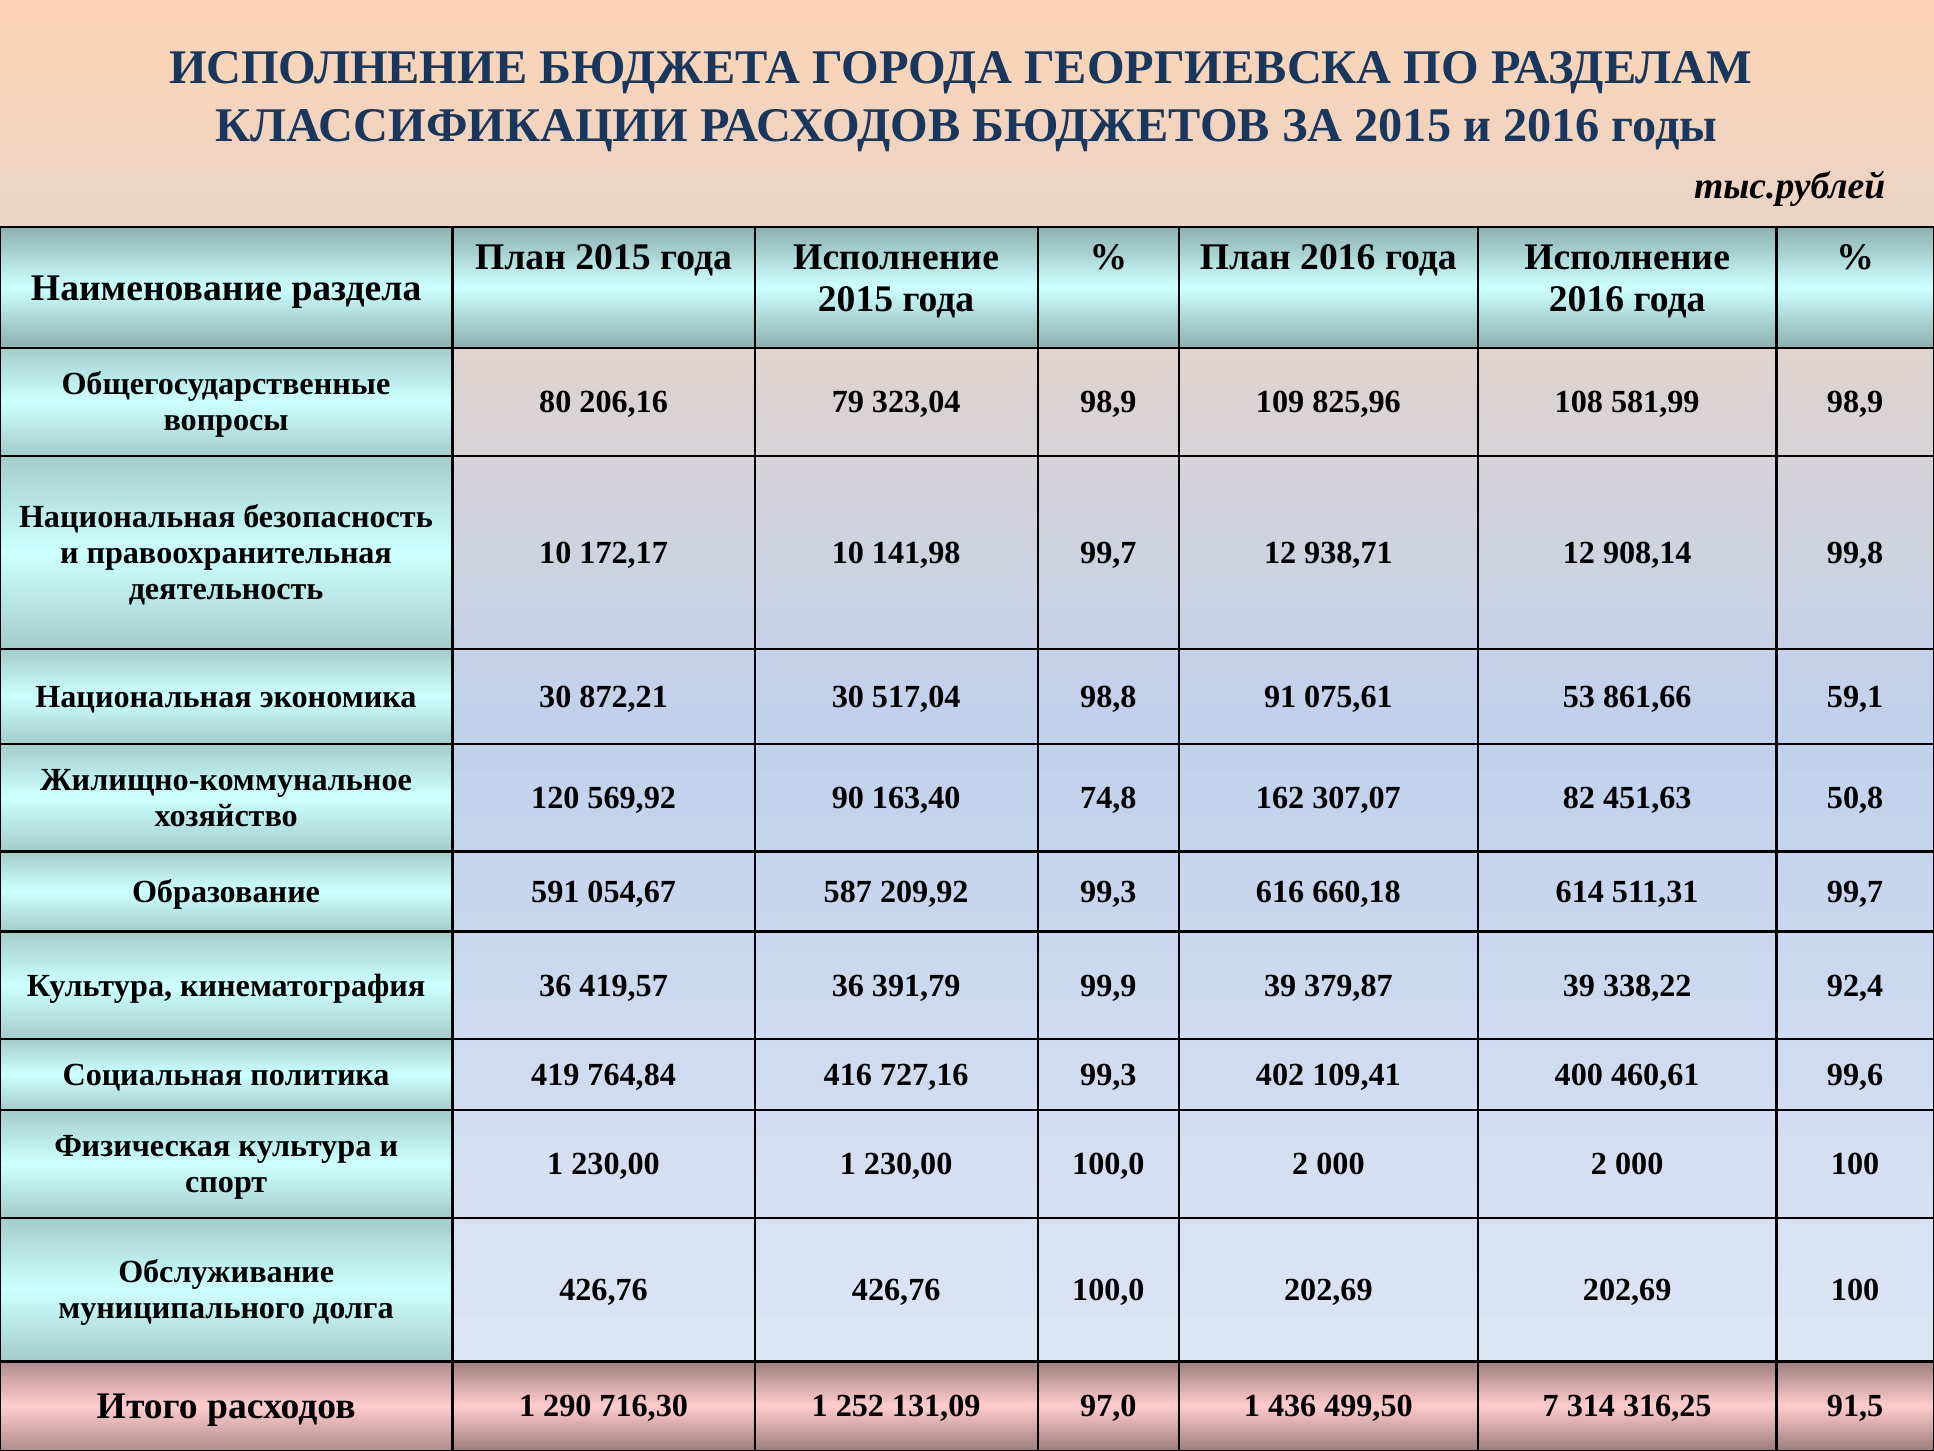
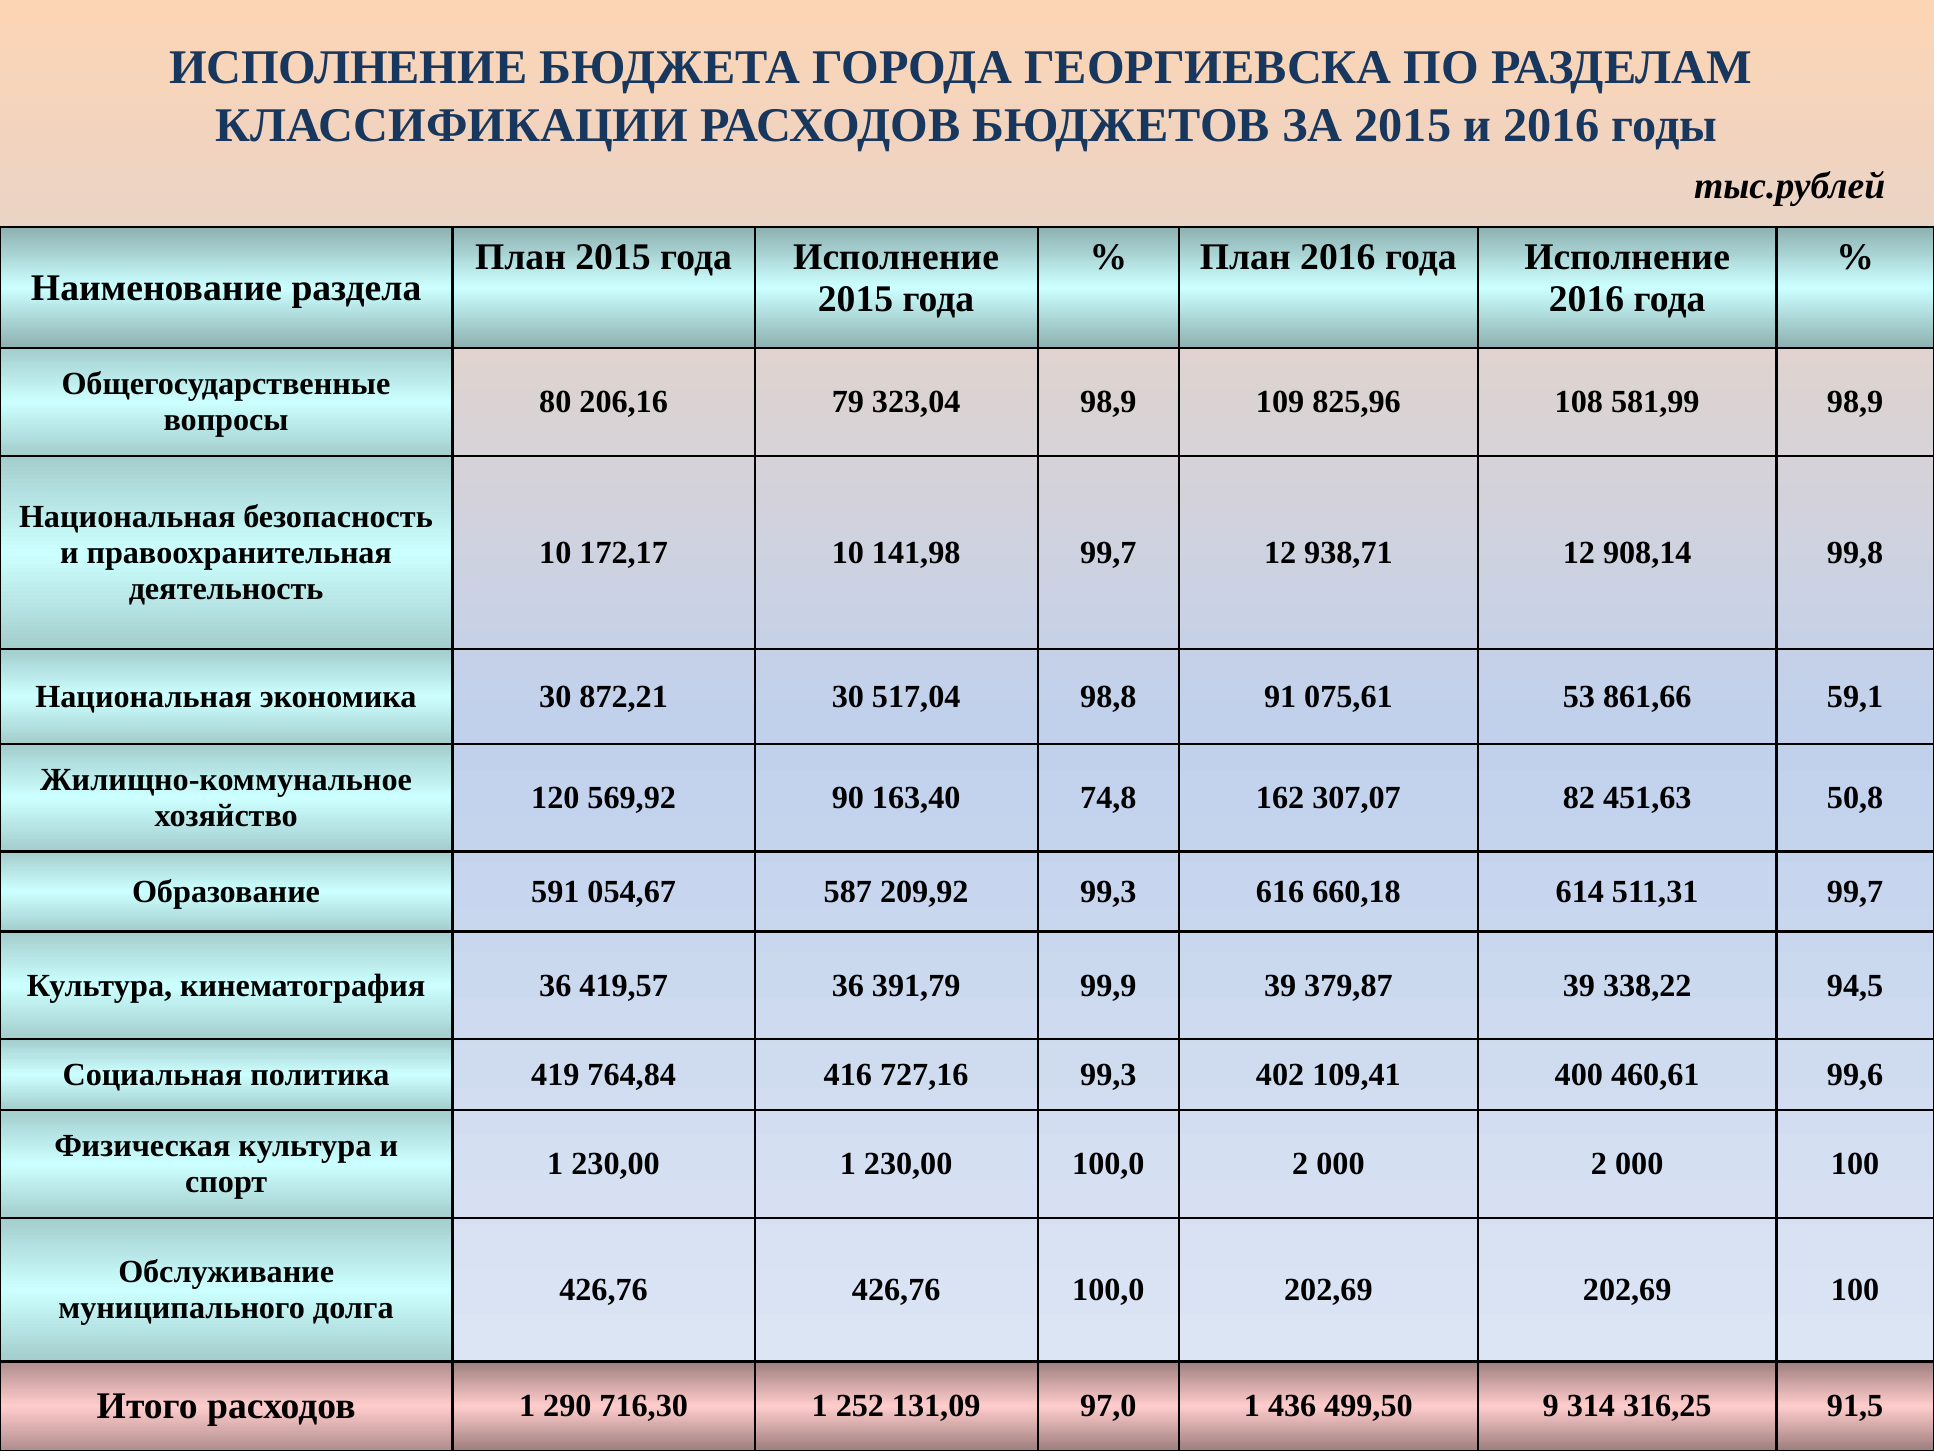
92,4: 92,4 -> 94,5
7: 7 -> 9
